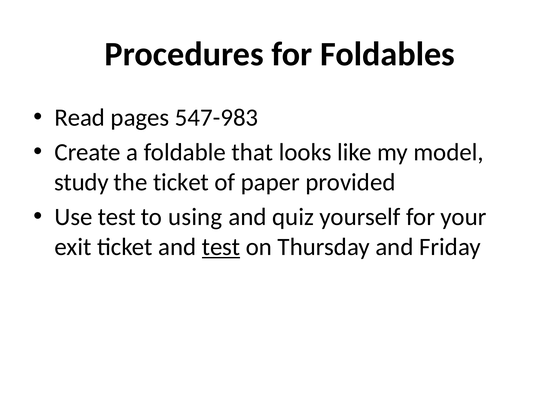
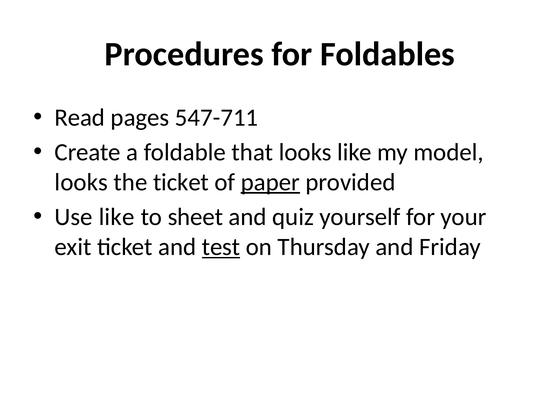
547-983: 547-983 -> 547-711
study at (81, 182): study -> looks
paper underline: none -> present
Use test: test -> like
using: using -> sheet
